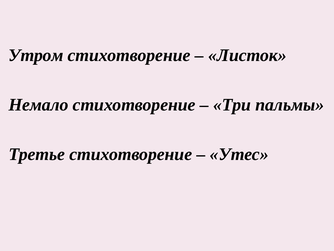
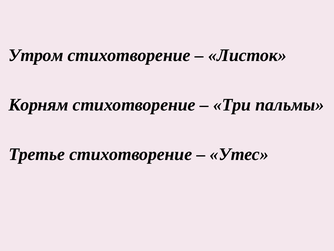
Немало: Немало -> Корням
